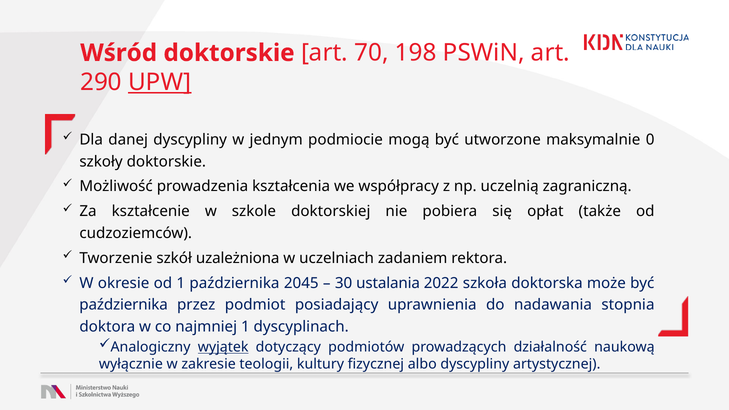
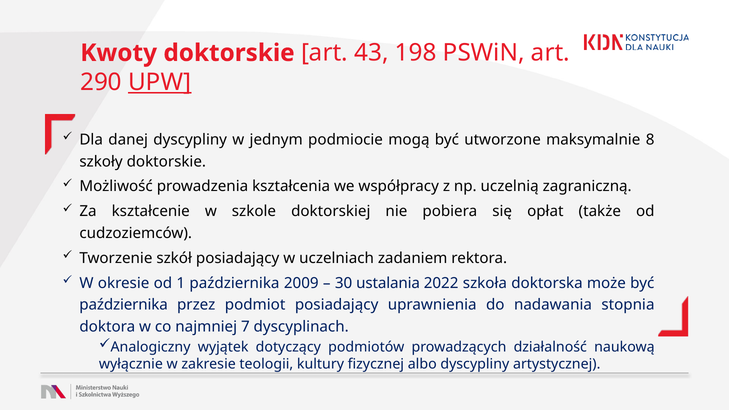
Wśród: Wśród -> Kwoty
70: 70 -> 43
0: 0 -> 8
szkół uzależniona: uzależniona -> posiadający
2045: 2045 -> 2009
najmniej 1: 1 -> 7
wyjątek underline: present -> none
